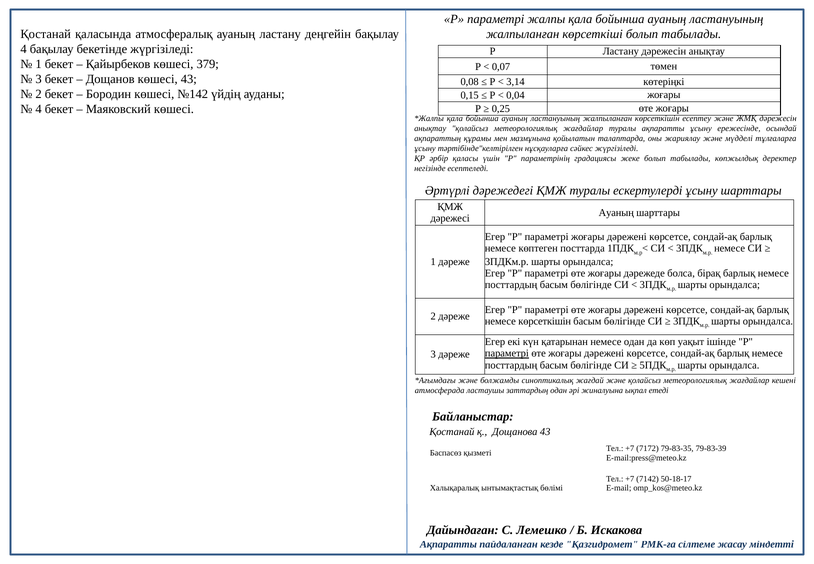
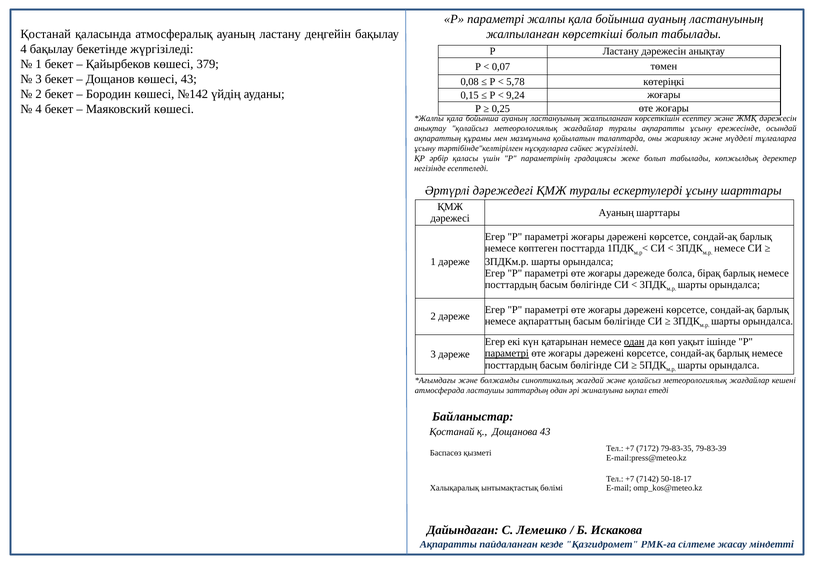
3,14: 3,14 -> 5,78
0,04: 0,04 -> 9,24
немесе көрсеткішін: көрсеткішін -> ақпараттың
одан at (634, 342) underline: none -> present
